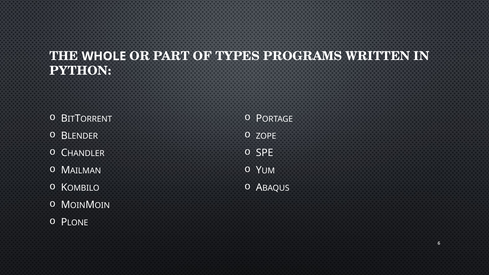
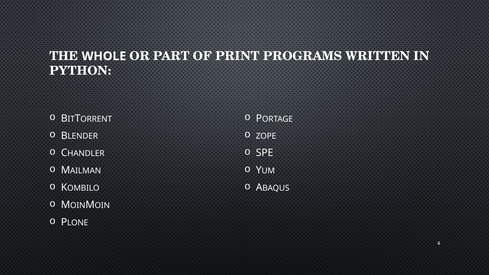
TYPES: TYPES -> PRINT
